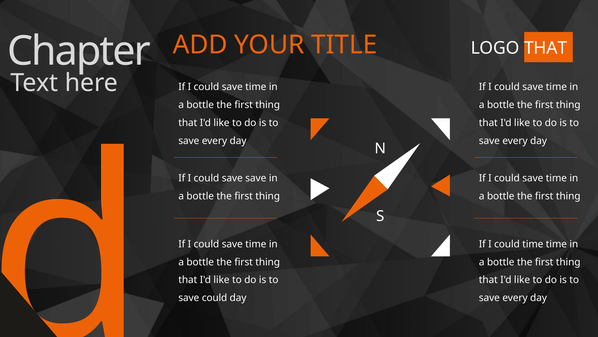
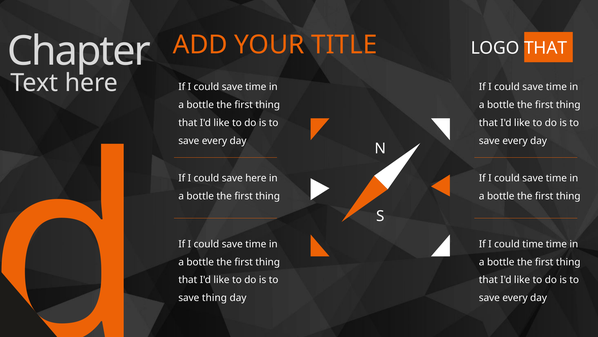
save save: save -> here
save could: could -> thing
